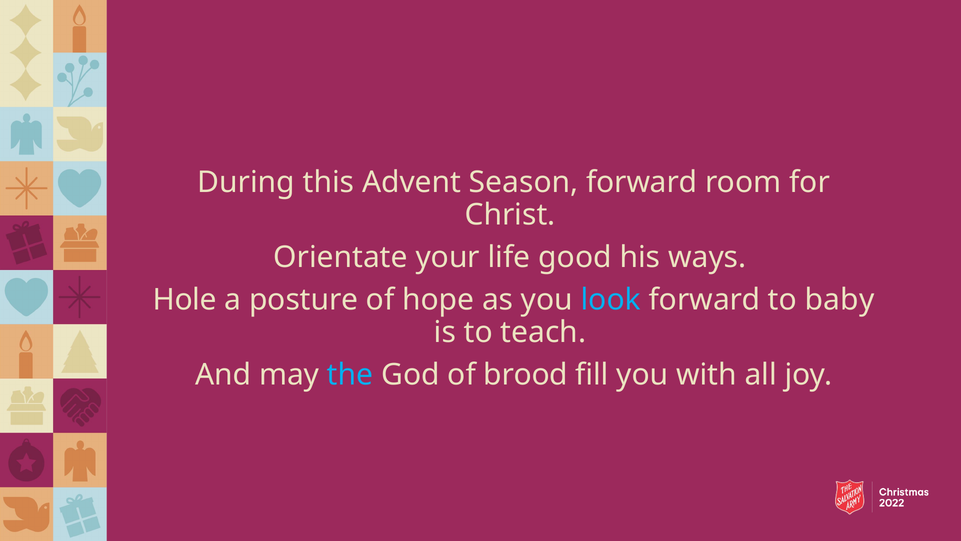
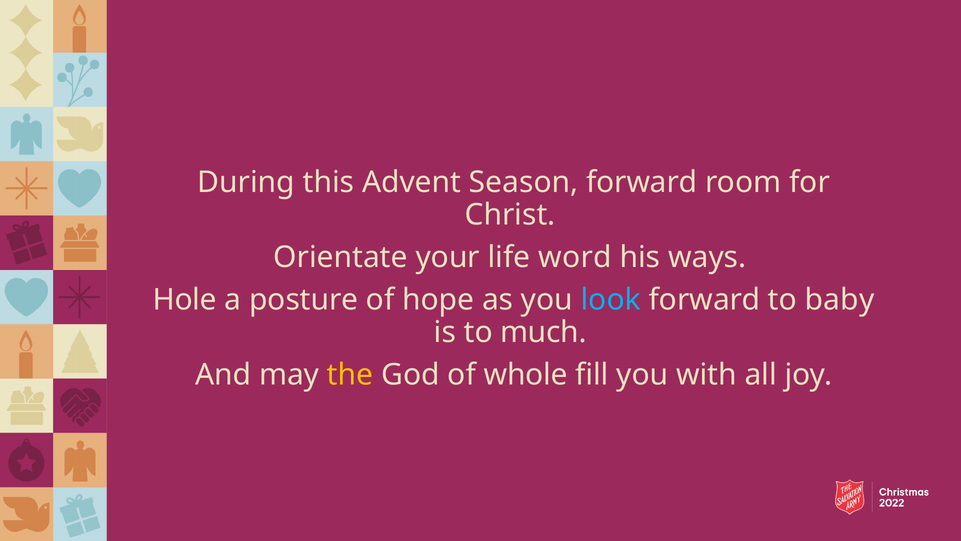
good: good -> word
teach: teach -> much
the colour: light blue -> yellow
brood: brood -> whole
